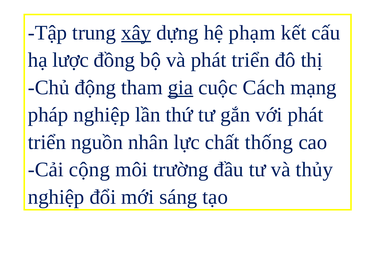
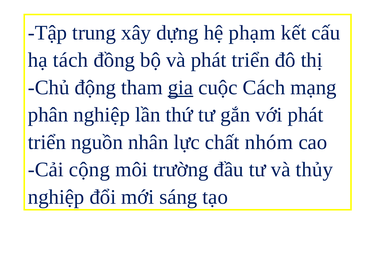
xây underline: present -> none
lược: lược -> tách
pháp: pháp -> phân
thống: thống -> nhóm
